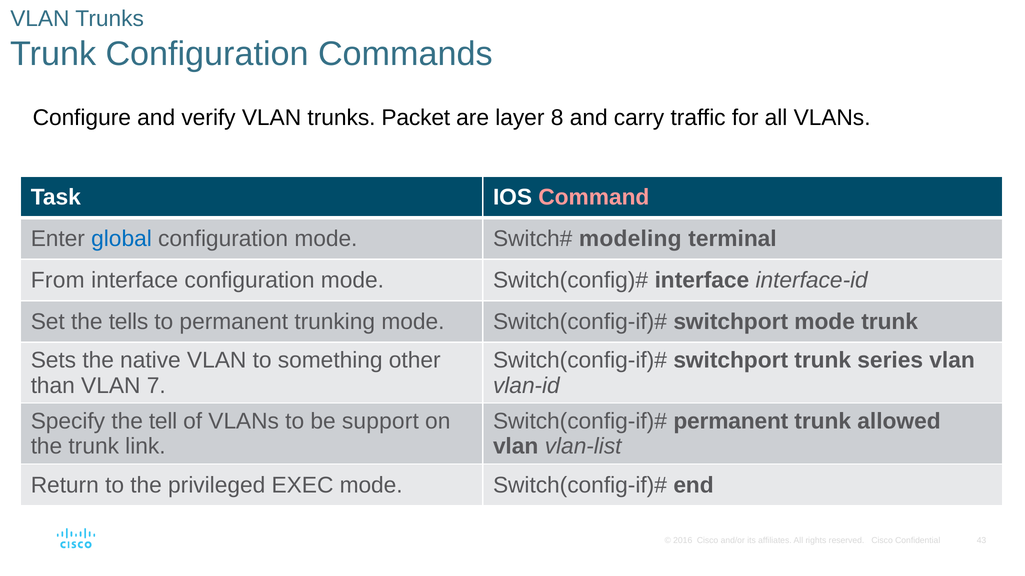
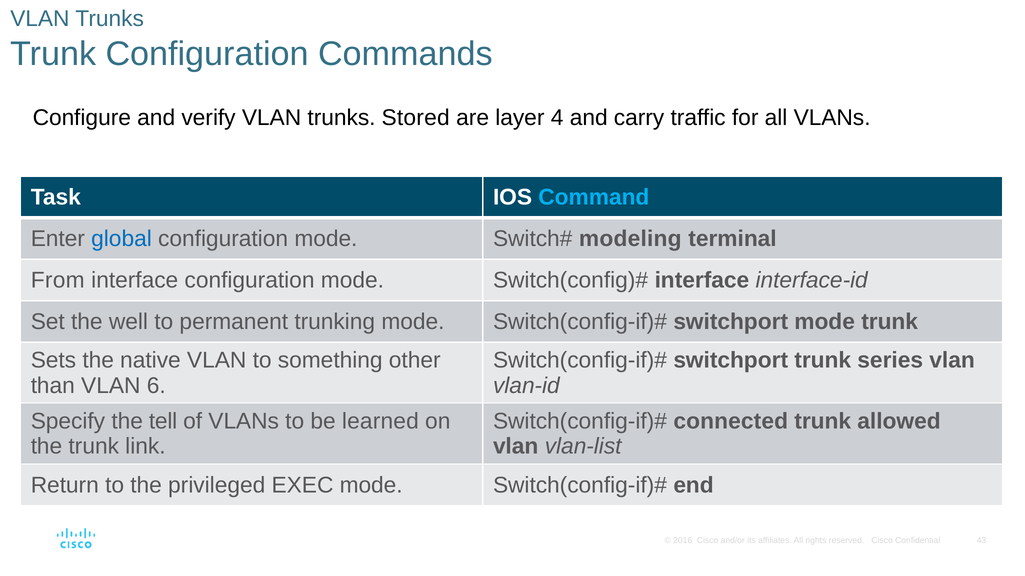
Packet: Packet -> Stored
8: 8 -> 4
Command colour: pink -> light blue
tells: tells -> well
7: 7 -> 6
support: support -> learned
permanent at (731, 422): permanent -> connected
